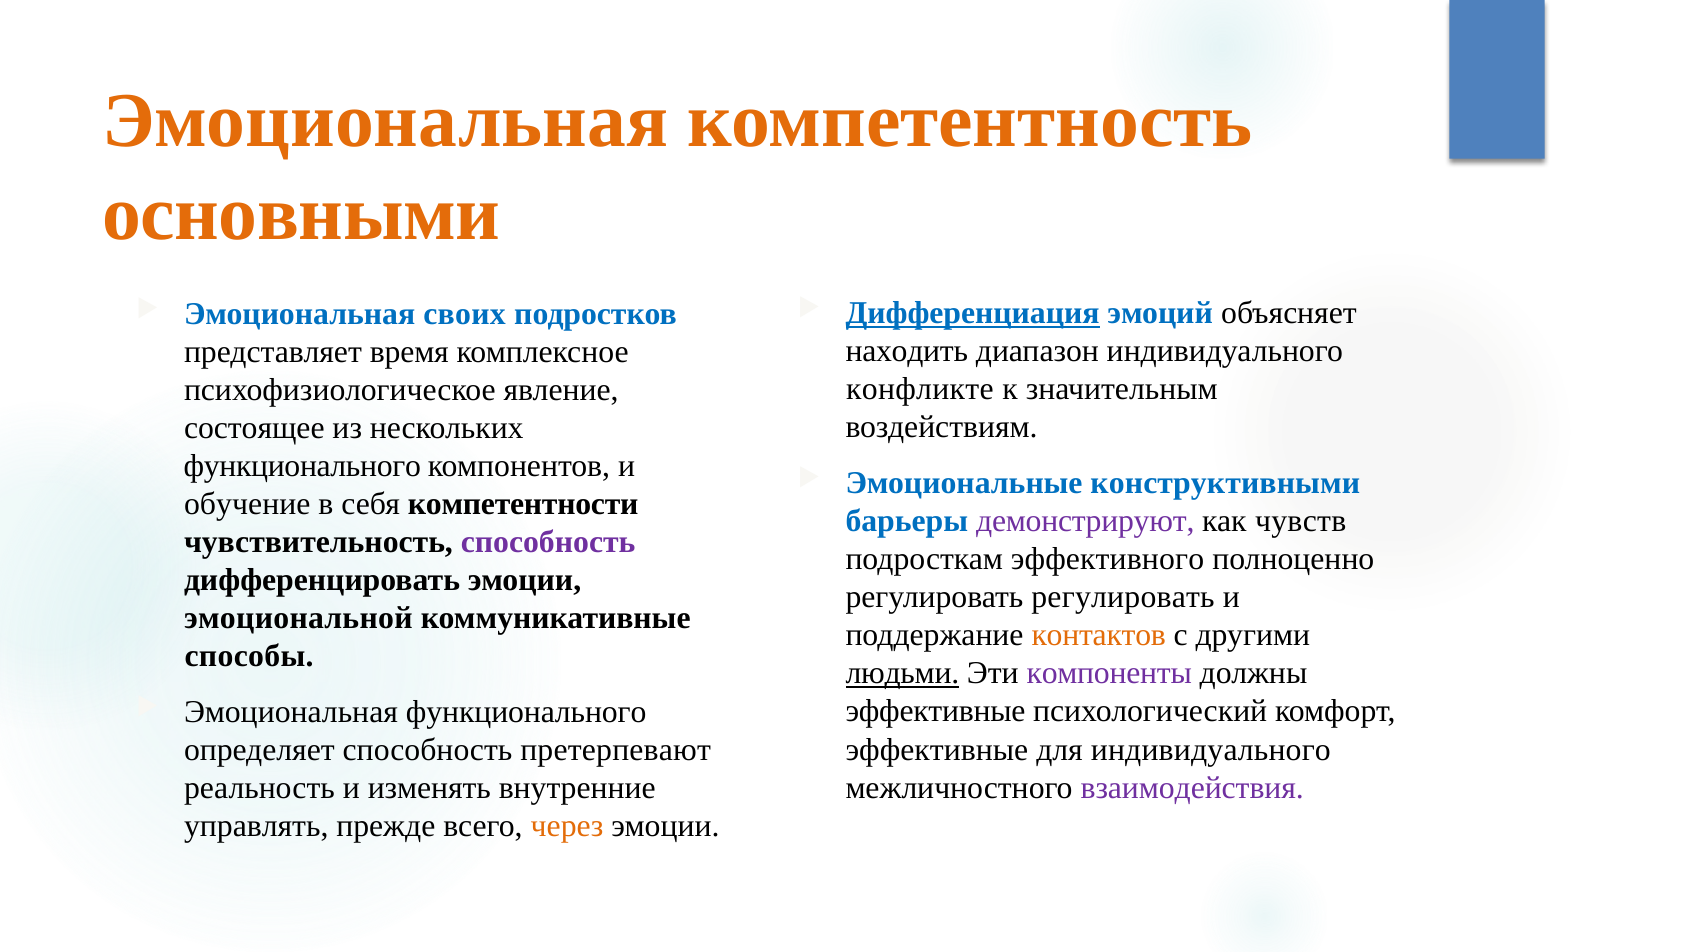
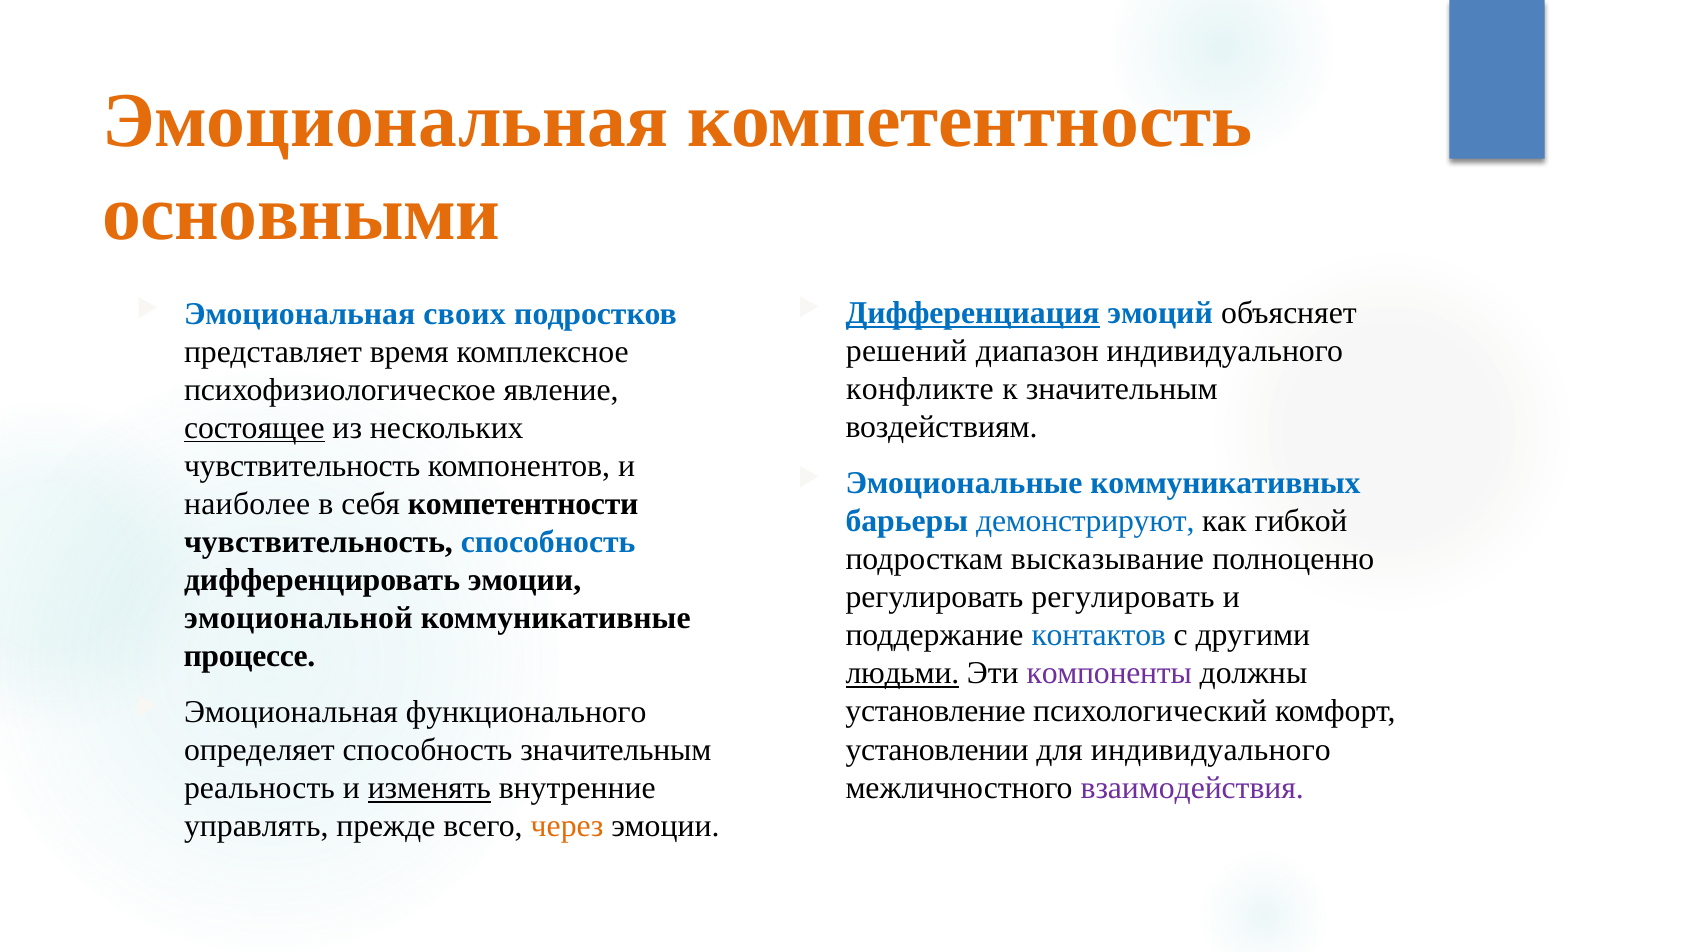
находить: находить -> решений
состоящее underline: none -> present
функционального at (302, 466): функционального -> чувствительность
конструктивными: конструктивными -> коммуникативных
обучение: обучение -> наиболее
демонстрируют colour: purple -> blue
чувств: чувств -> гибкой
способность at (548, 542) colour: purple -> blue
эффективного: эффективного -> высказывание
контактов colour: orange -> blue
способы: способы -> процессе
эффективные at (936, 712): эффективные -> установление
эффективные at (937, 750): эффективные -> установлении
способность претерпевают: претерпевают -> значительным
изменять underline: none -> present
